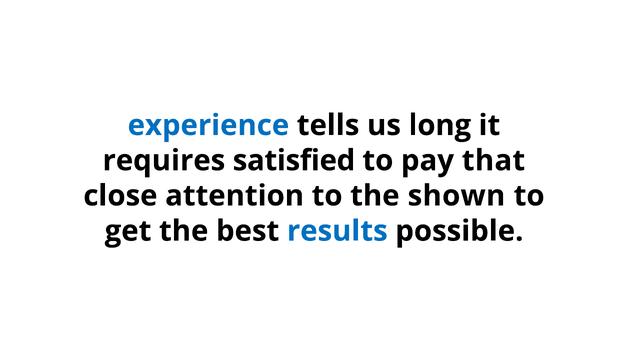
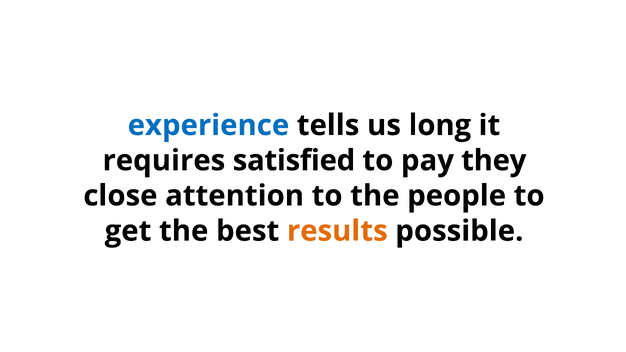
that: that -> they
shown: shown -> people
results colour: blue -> orange
